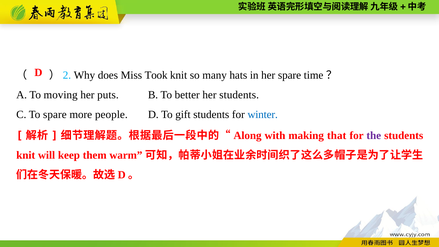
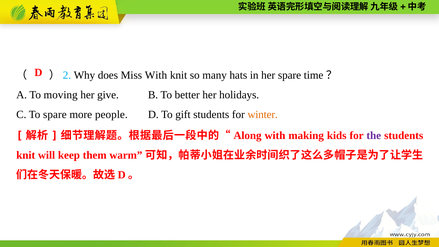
Miss Took: Took -> With
puts: puts -> give
her students: students -> holidays
winter colour: blue -> orange
that: that -> kids
